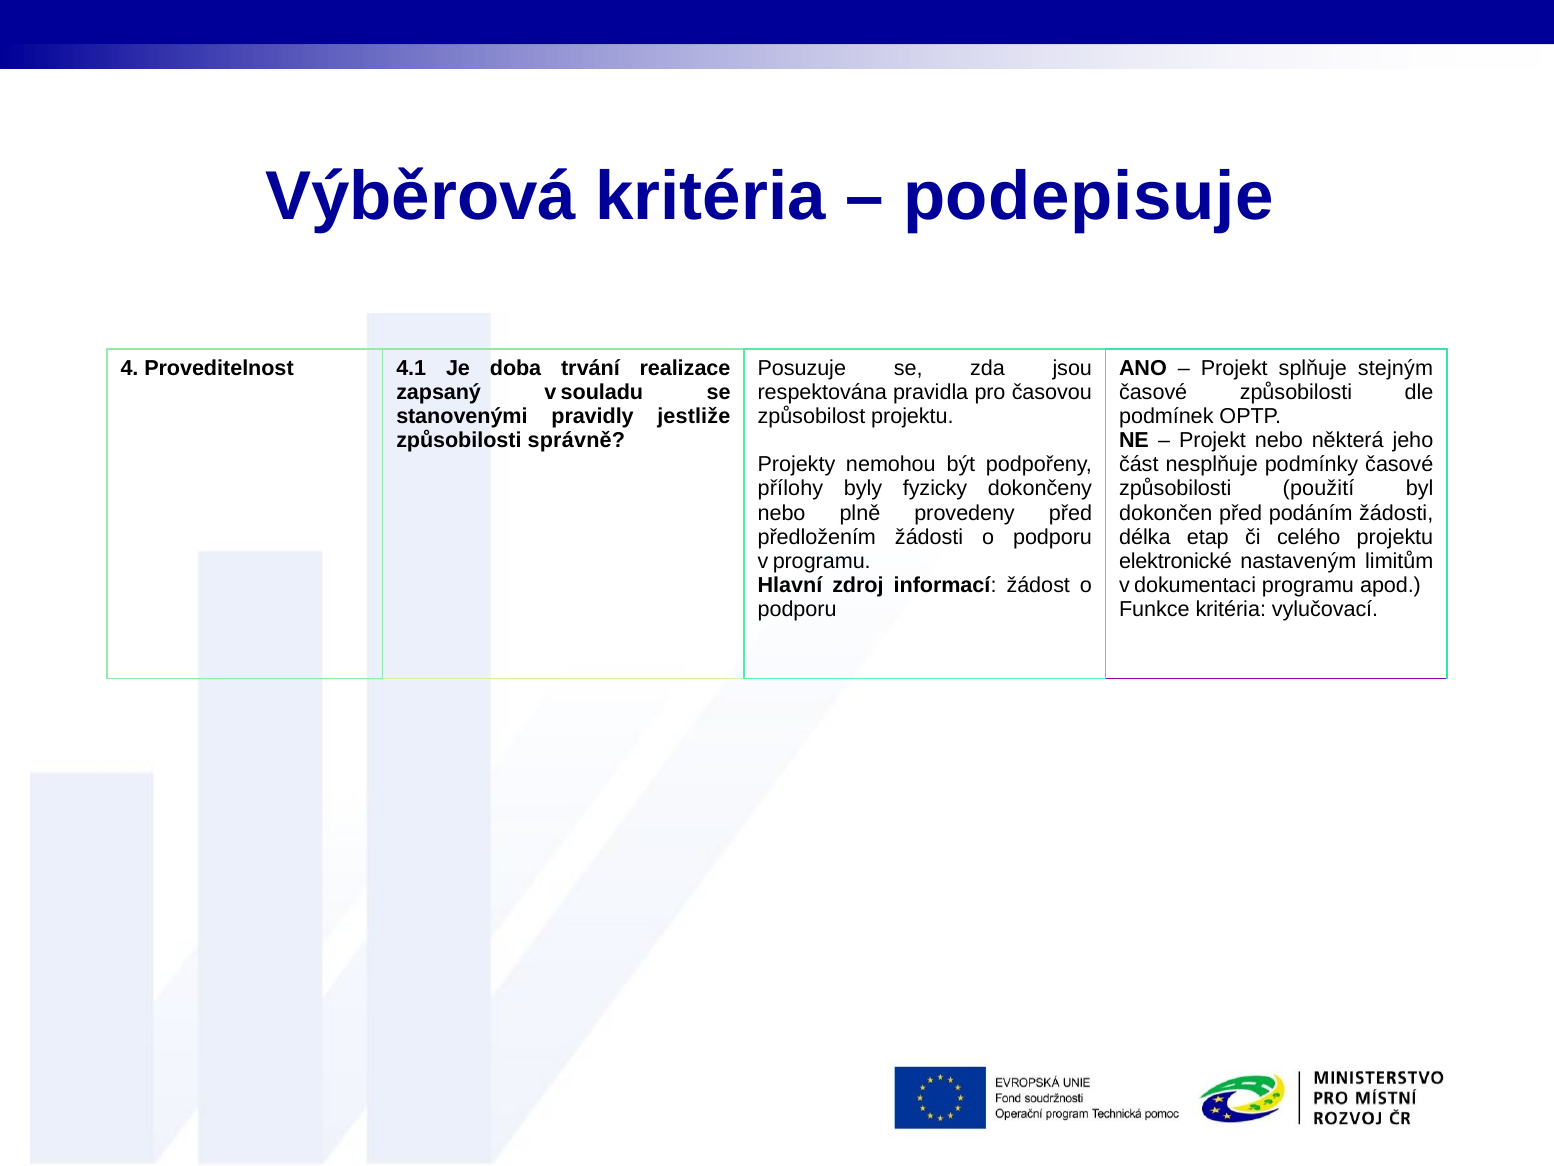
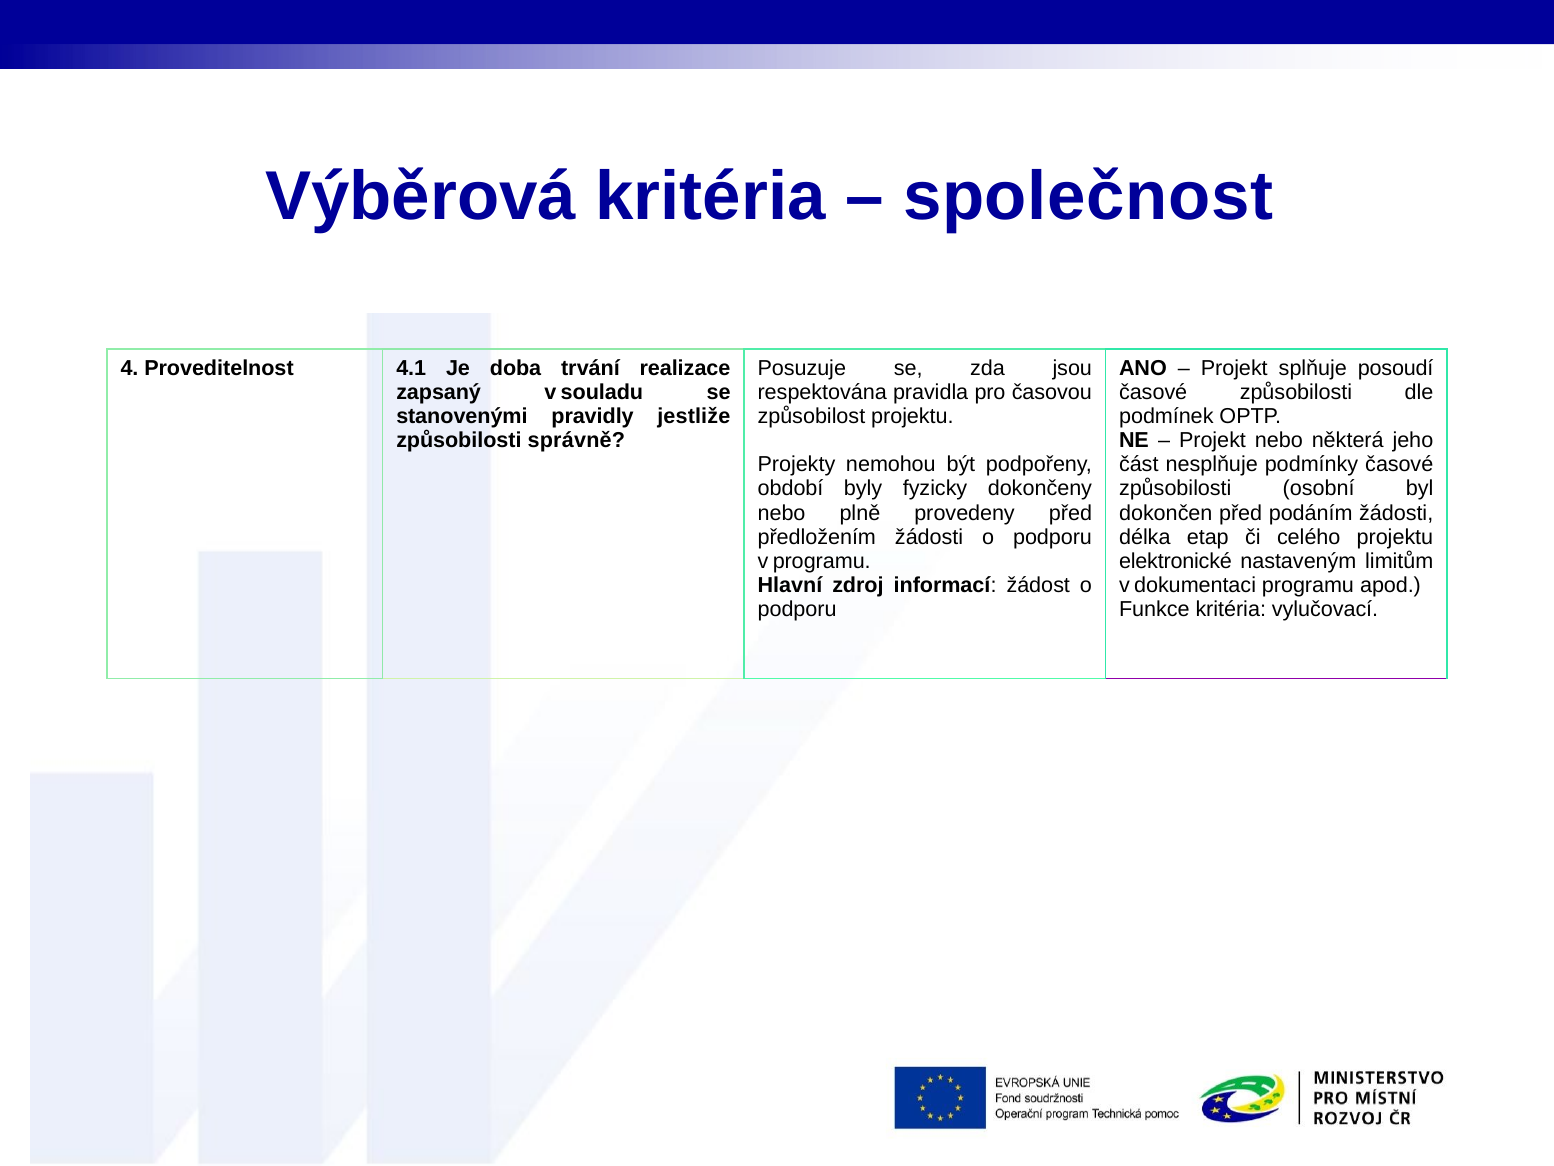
podepisuje: podepisuje -> společnost
stejným: stejným -> posoudí
přílohy: přílohy -> období
použití: použití -> osobní
